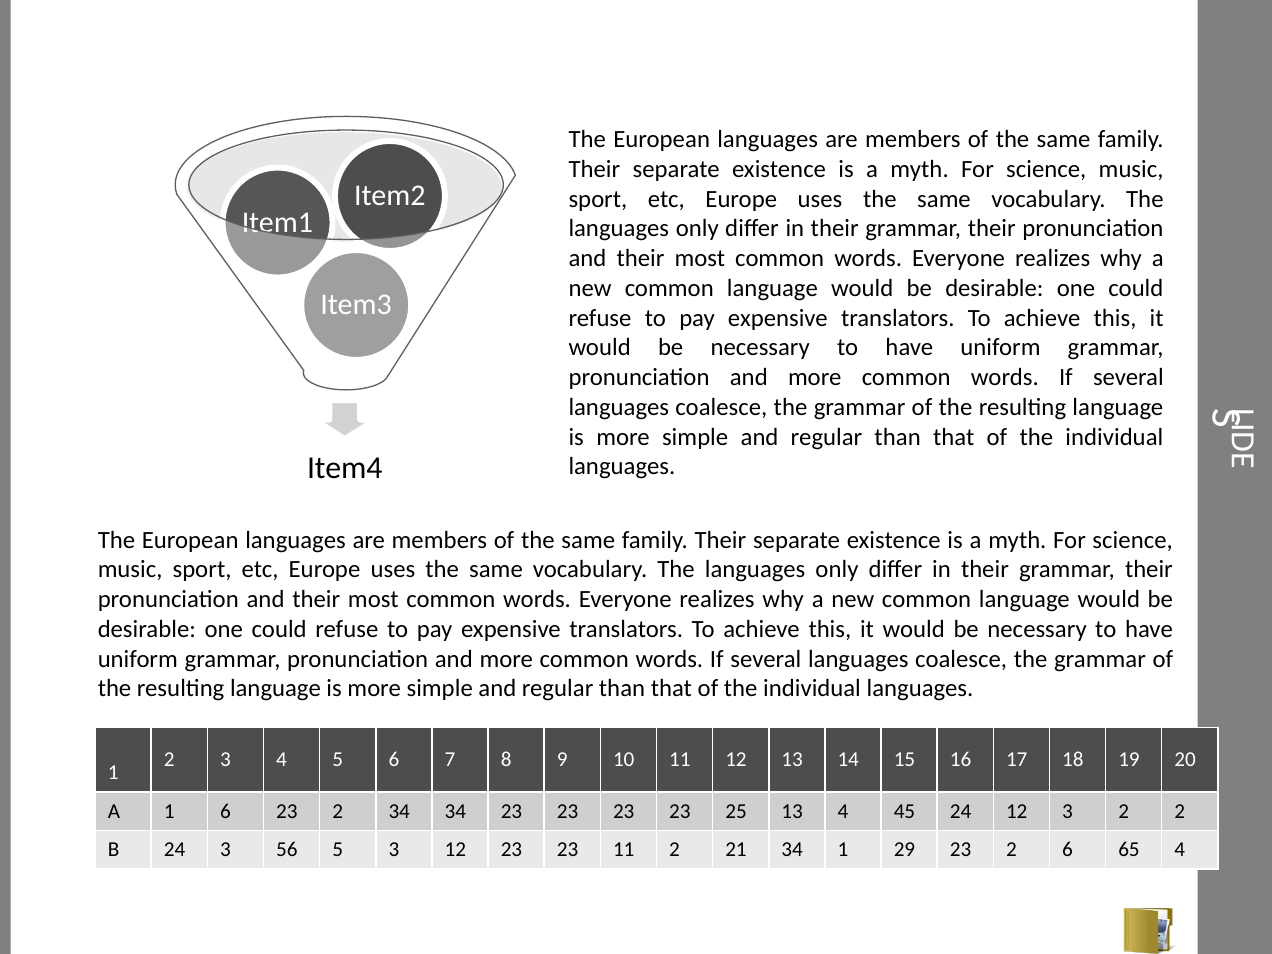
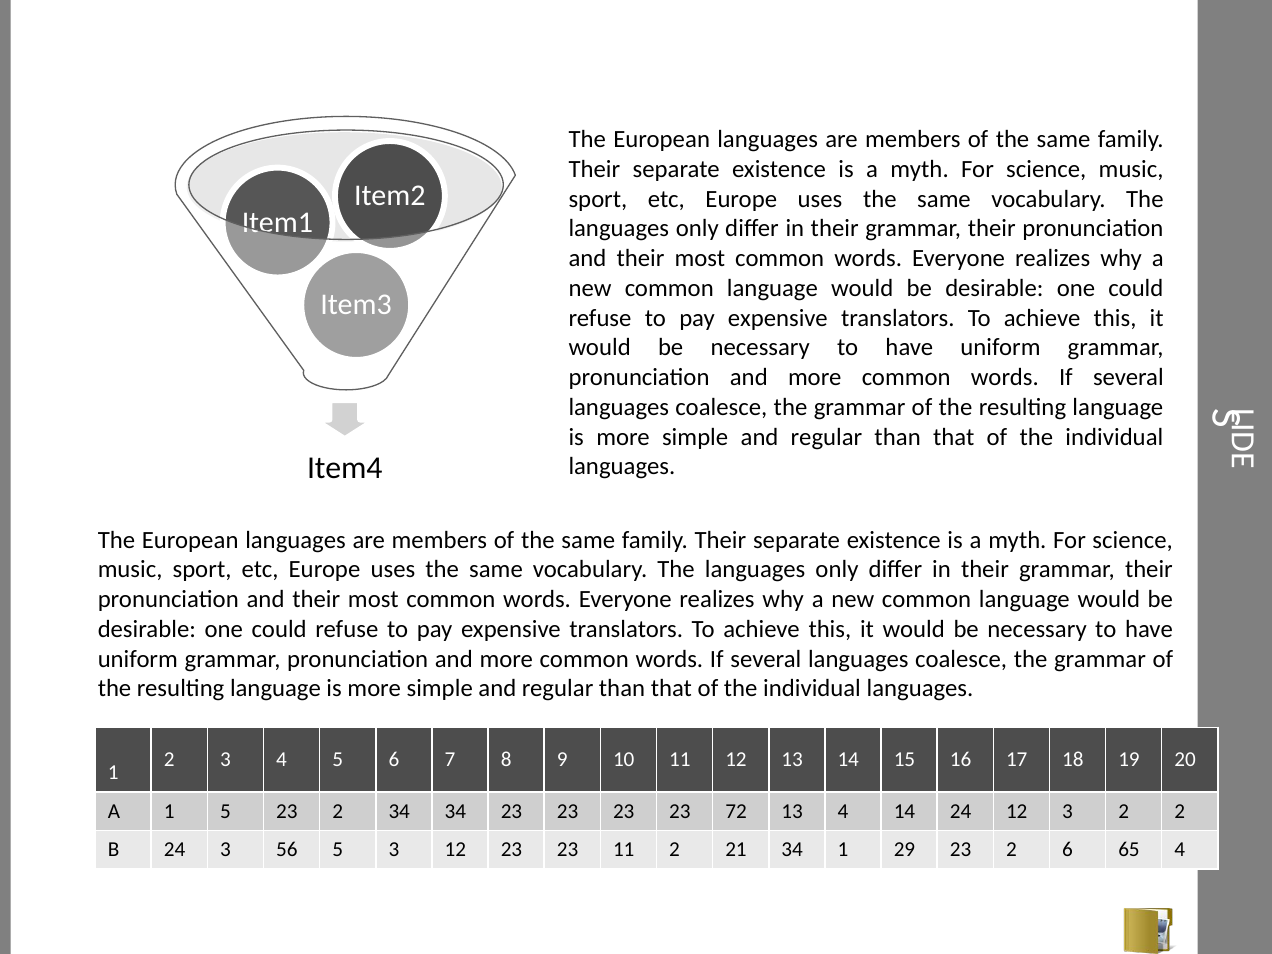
1 6: 6 -> 5
25: 25 -> 72
4 45: 45 -> 14
